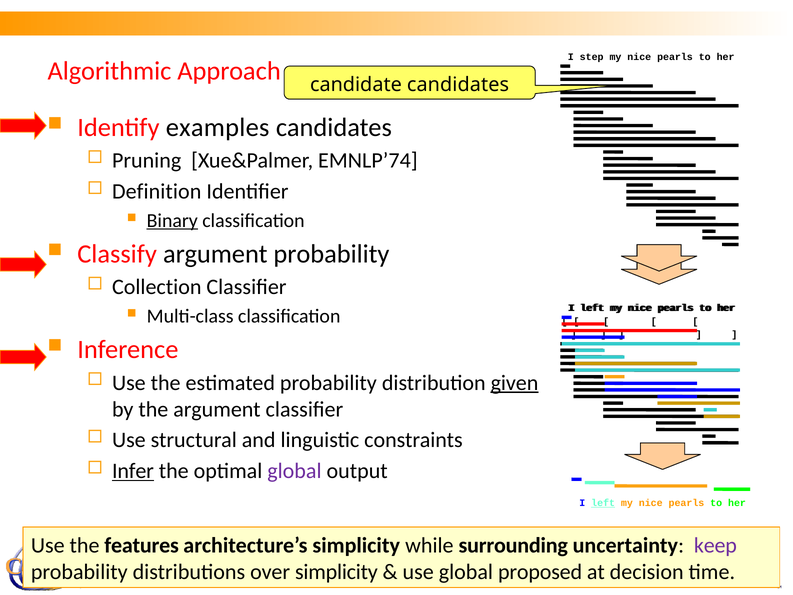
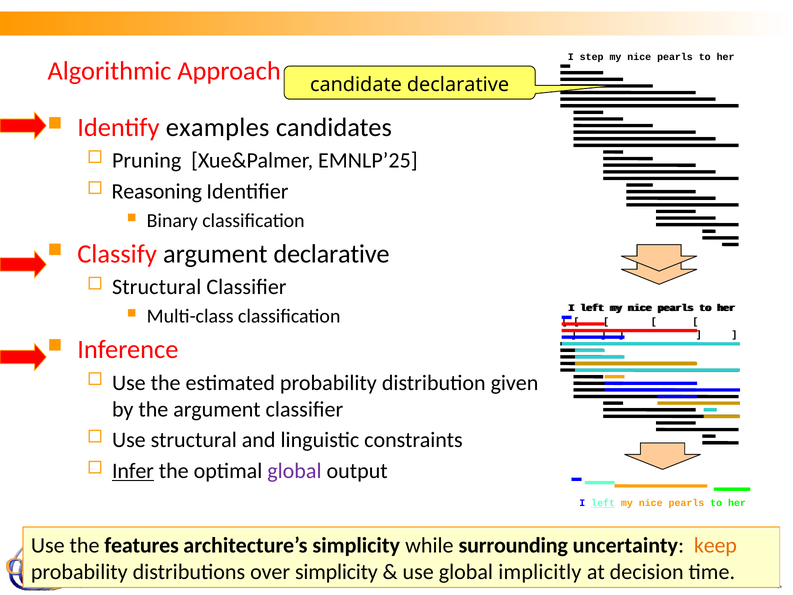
candidate candidates: candidates -> declarative
EMNLP’74: EMNLP’74 -> EMNLP’25
Definition: Definition -> Reasoning
Binary underline: present -> none
argument probability: probability -> declarative
Collection at (157, 287): Collection -> Structural
given underline: present -> none
keep colour: purple -> orange
proposed: proposed -> implicitly
